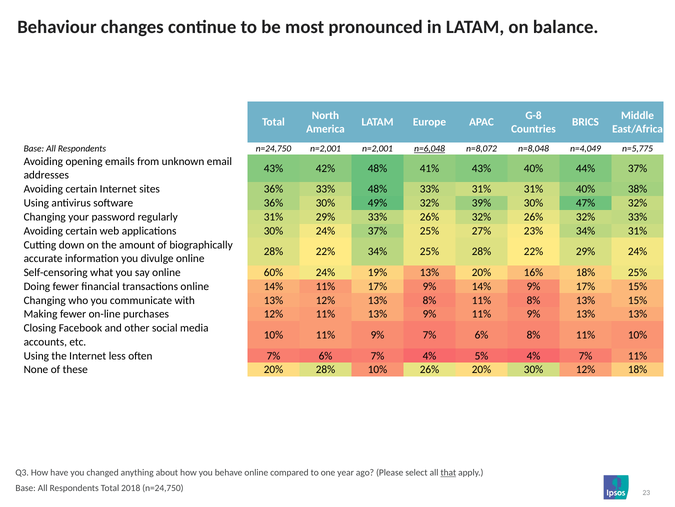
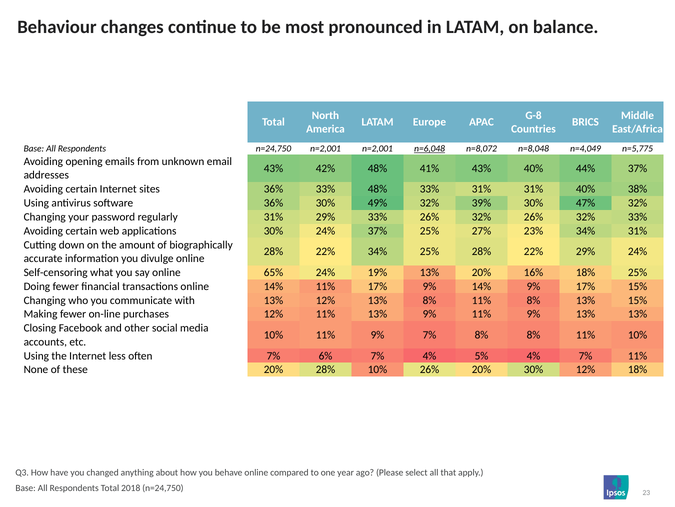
60%: 60% -> 65%
9% 7% 6%: 6% -> 8%
that underline: present -> none
